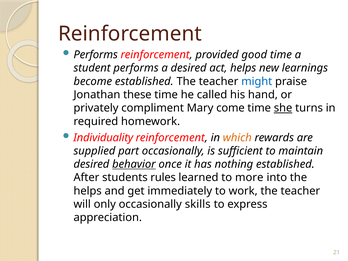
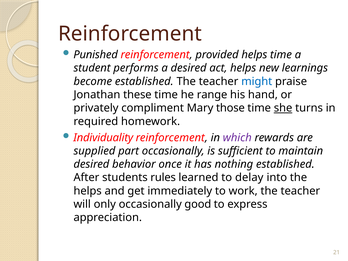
Performs at (96, 55): Performs -> Punished
provided good: good -> helps
called: called -> range
come: come -> those
which colour: orange -> purple
behavior underline: present -> none
more: more -> delay
skills: skills -> good
